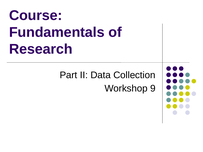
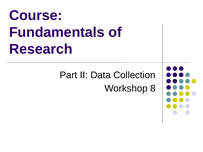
9: 9 -> 8
